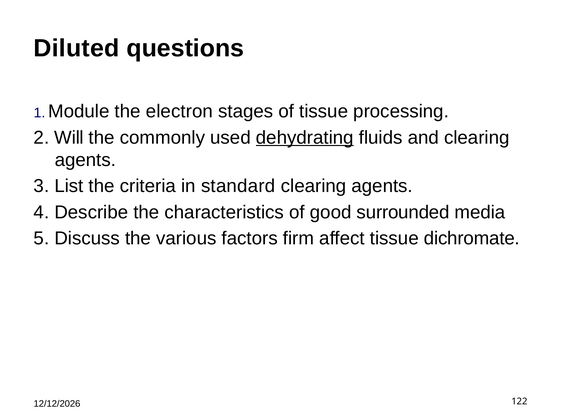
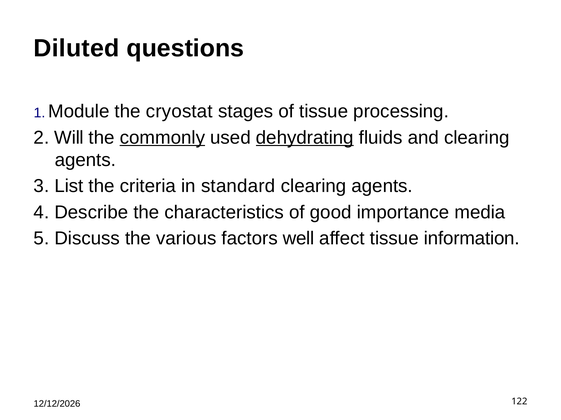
electron: electron -> cryostat
commonly underline: none -> present
surrounded: surrounded -> importance
firm: firm -> well
dichromate: dichromate -> information
